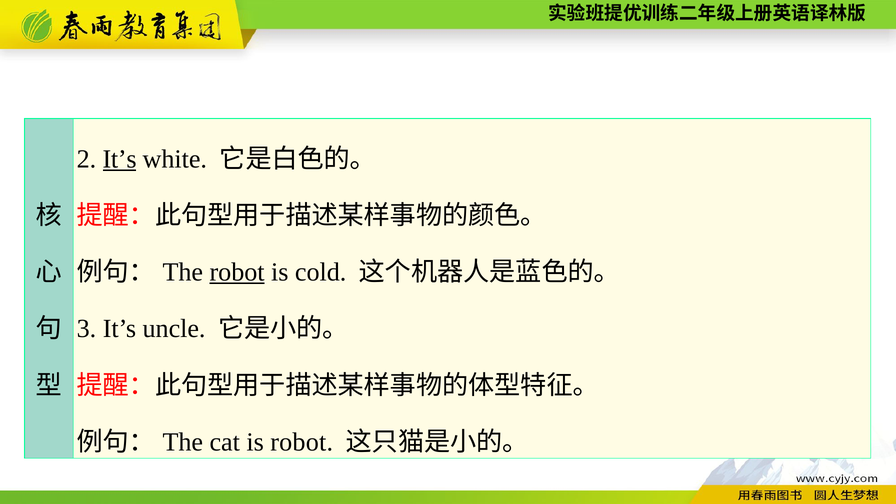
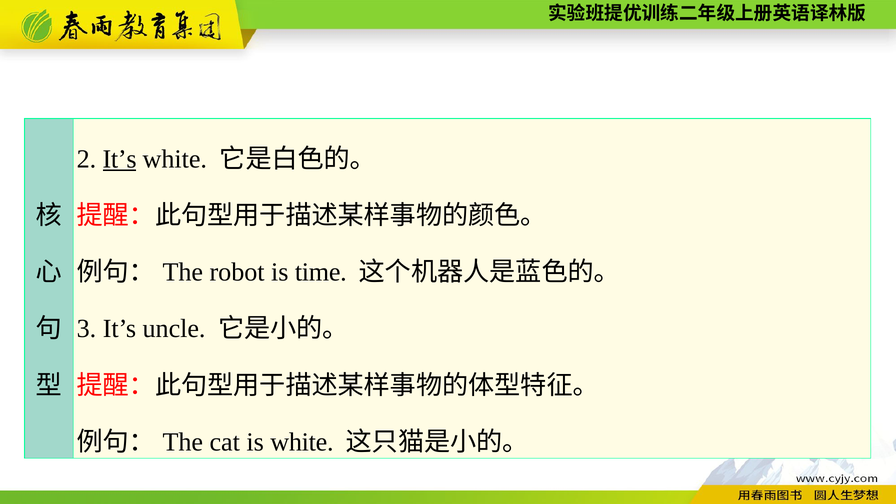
robot at (237, 272) underline: present -> none
cold: cold -> time
is robot: robot -> white
